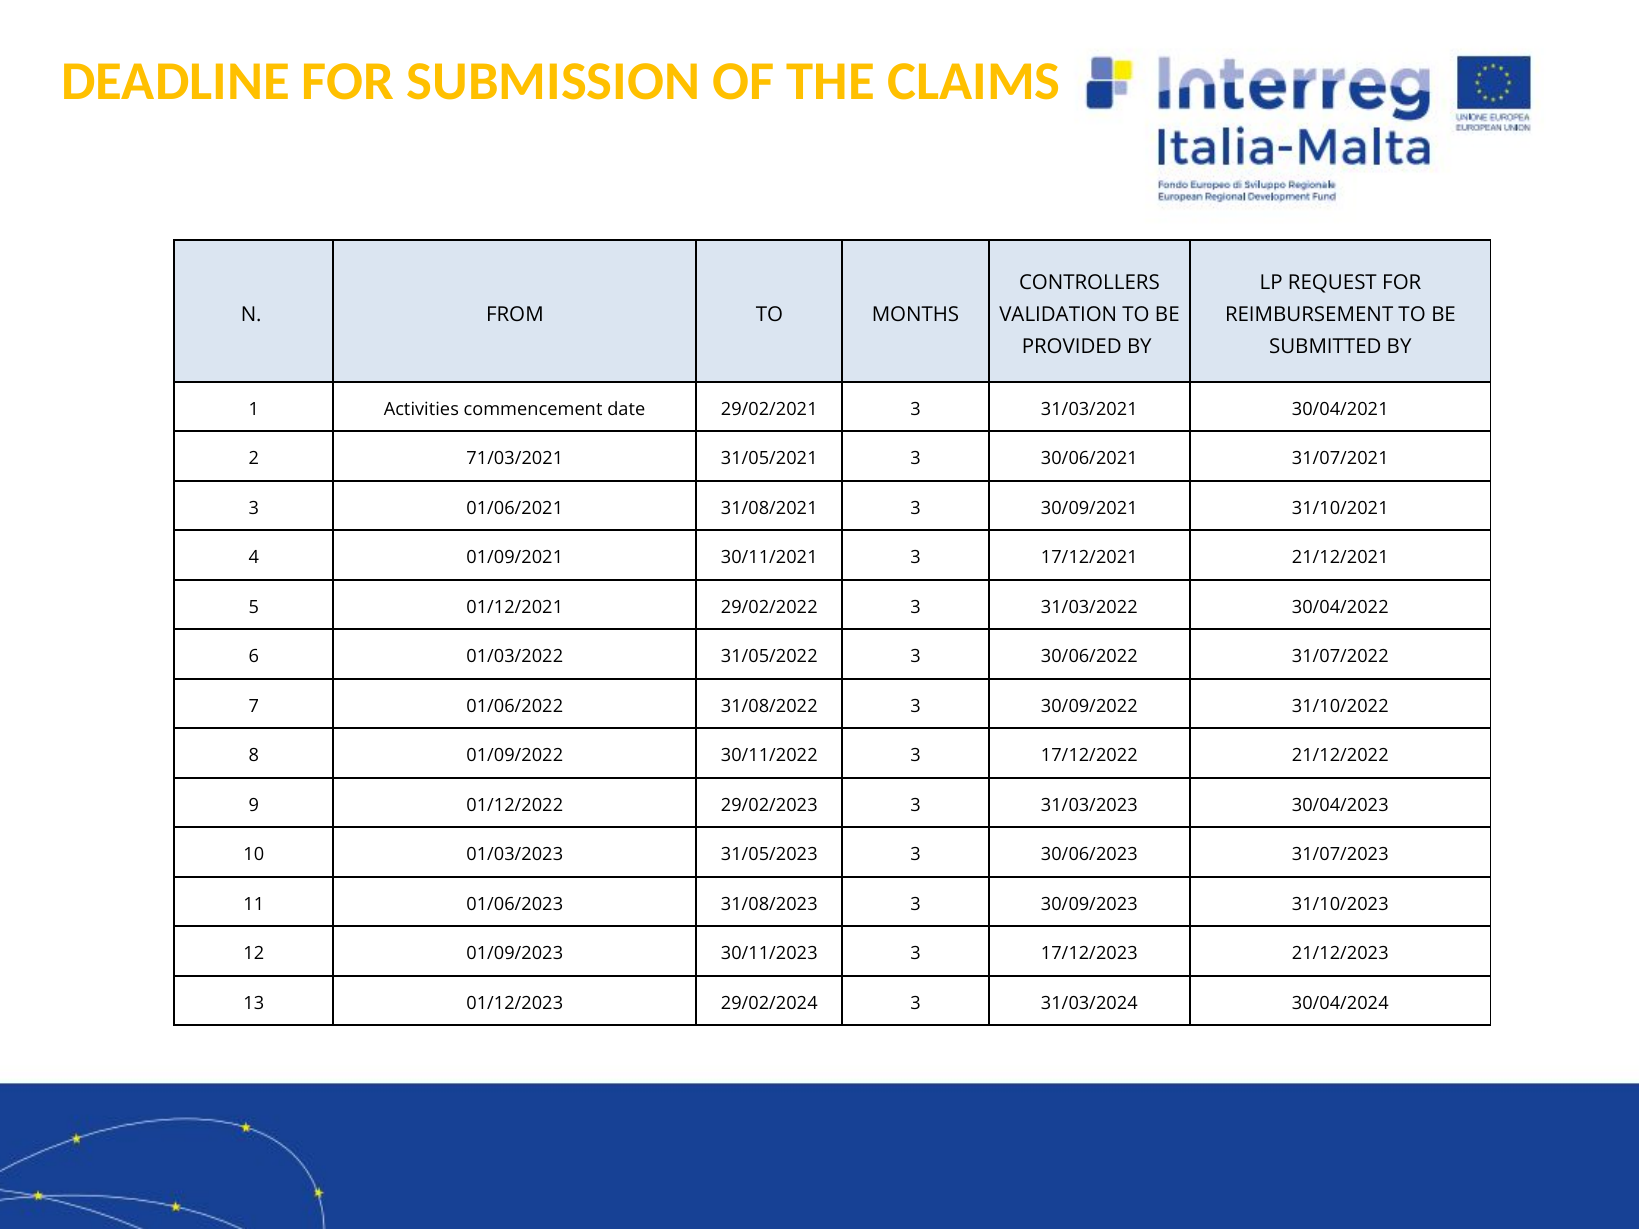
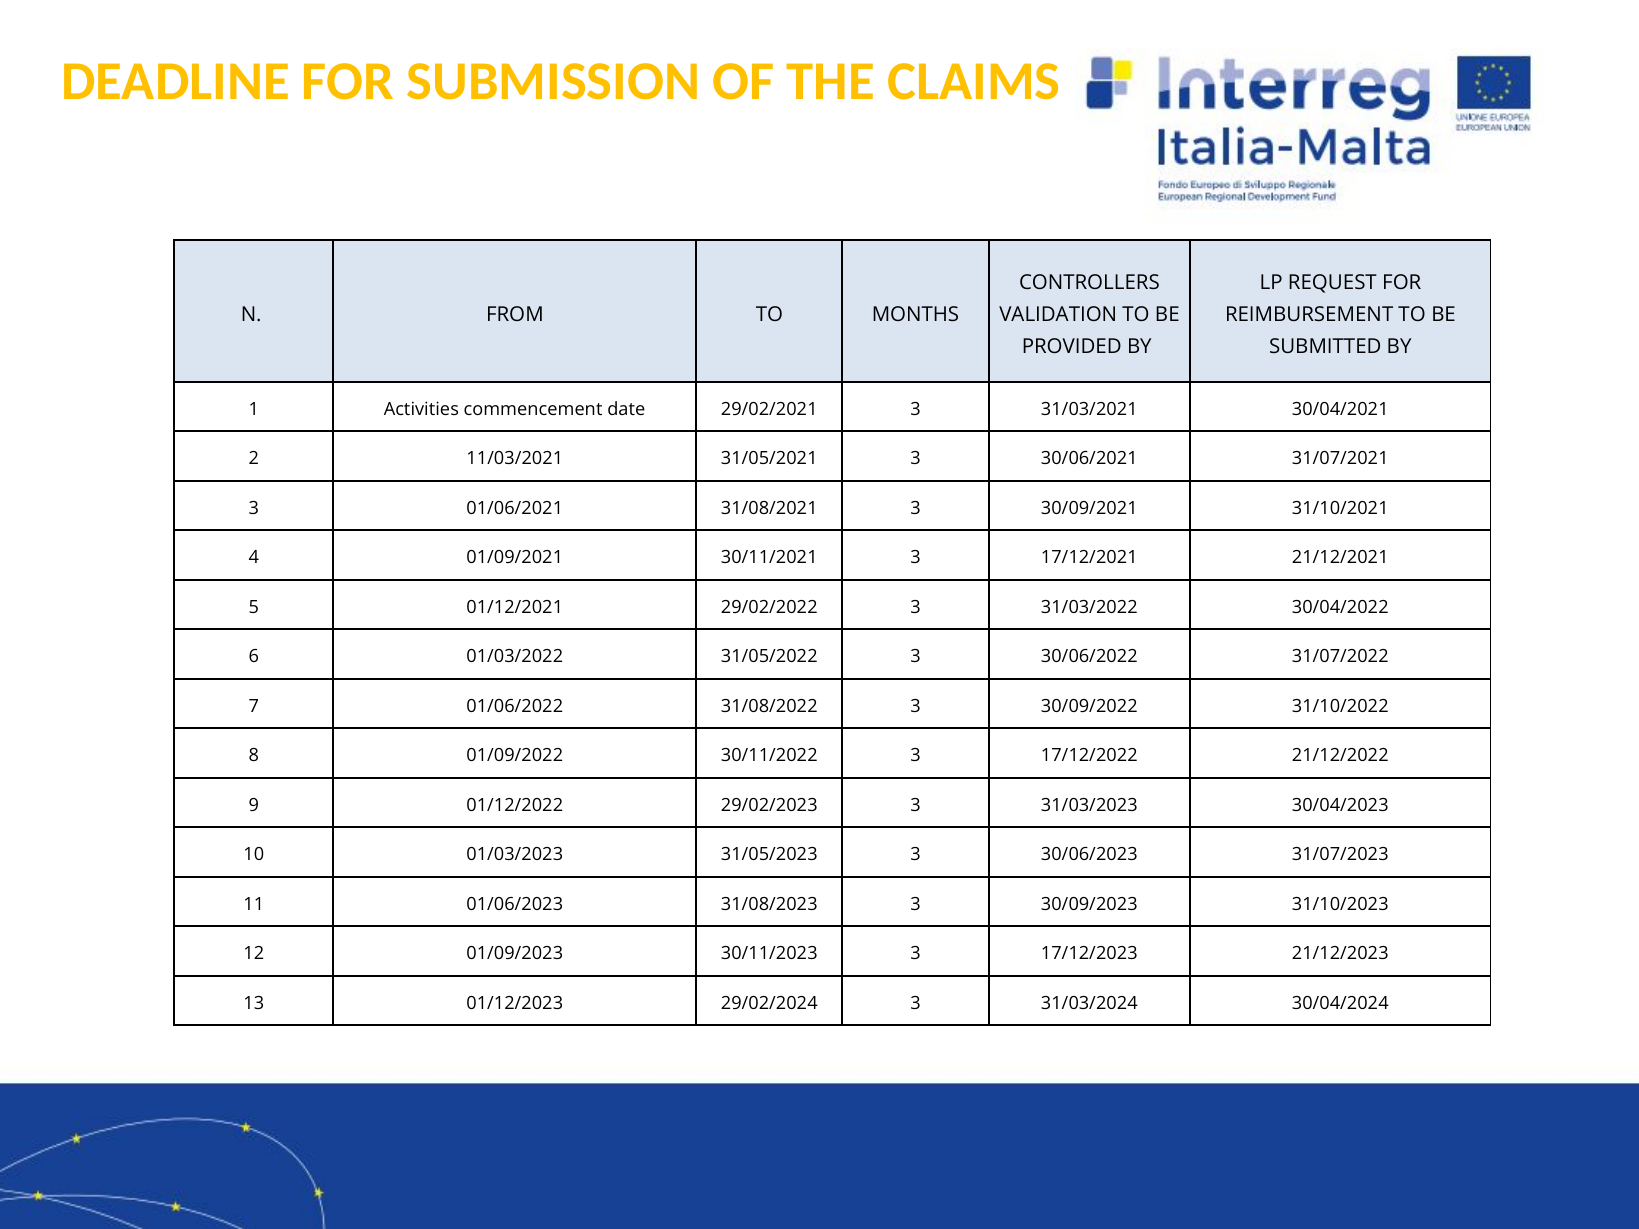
71/03/2021: 71/03/2021 -> 11/03/2021
